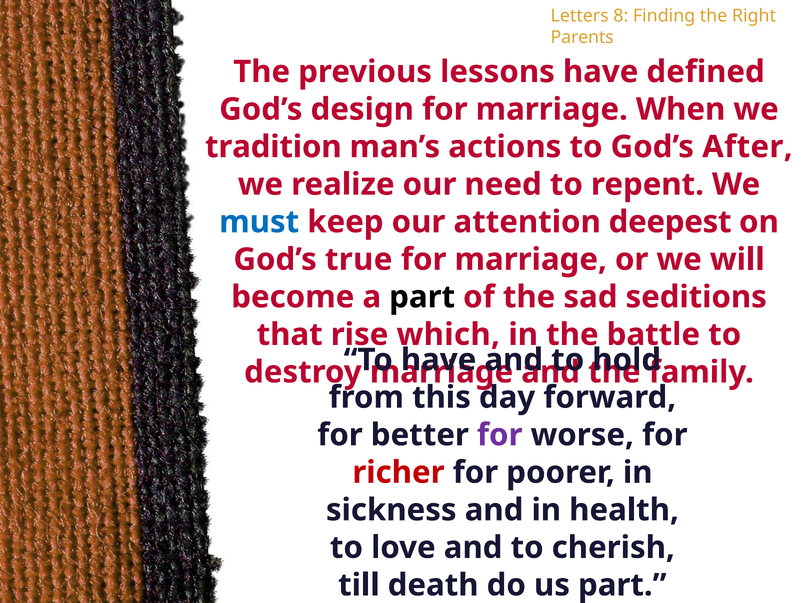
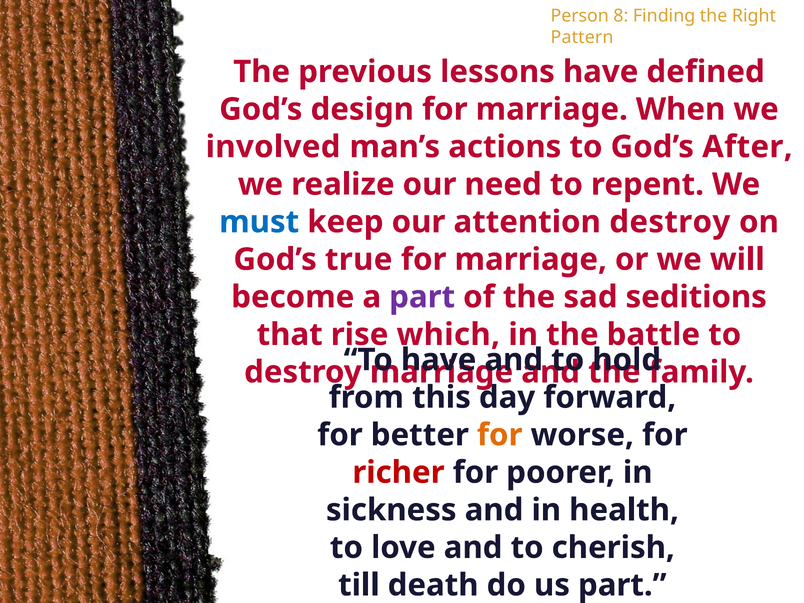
Letters: Letters -> Person
Parents: Parents -> Pattern
tradition: tradition -> involved
attention deepest: deepest -> destroy
part at (422, 297) colour: black -> purple
for at (500, 435) colour: purple -> orange
